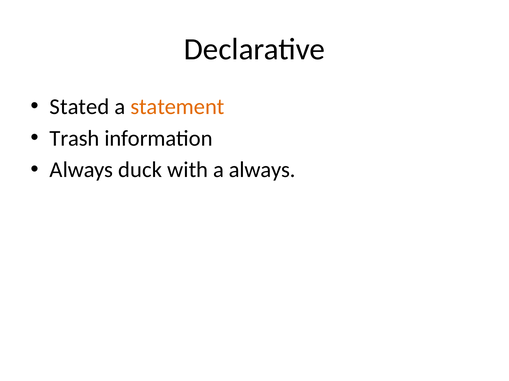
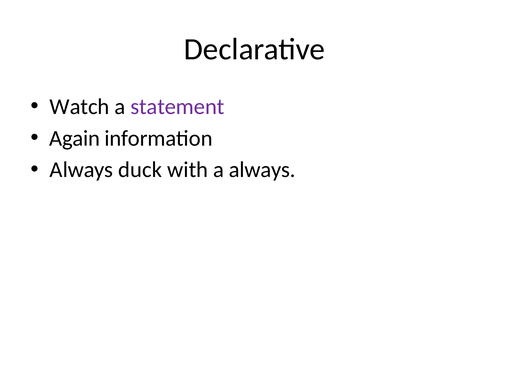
Stated: Stated -> Watch
statement colour: orange -> purple
Trash: Trash -> Again
